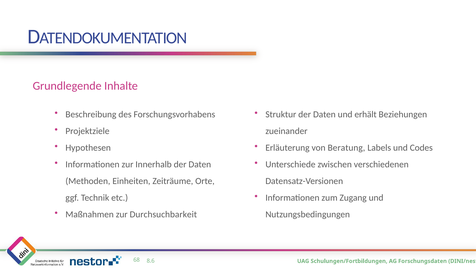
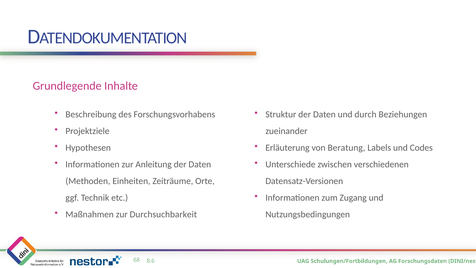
erhält: erhält -> durch
Innerhalb: Innerhalb -> Anleitung
